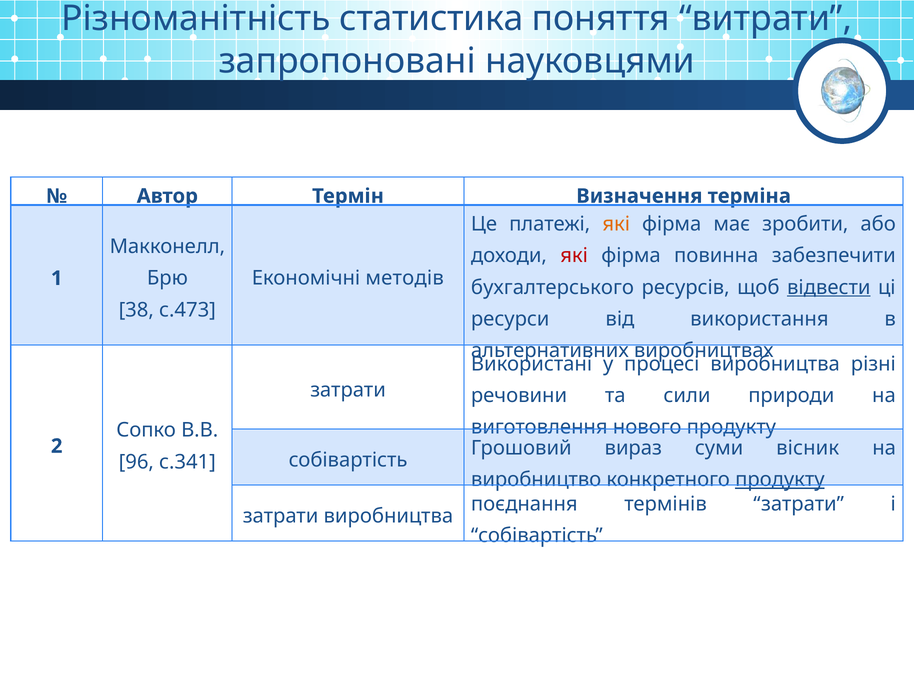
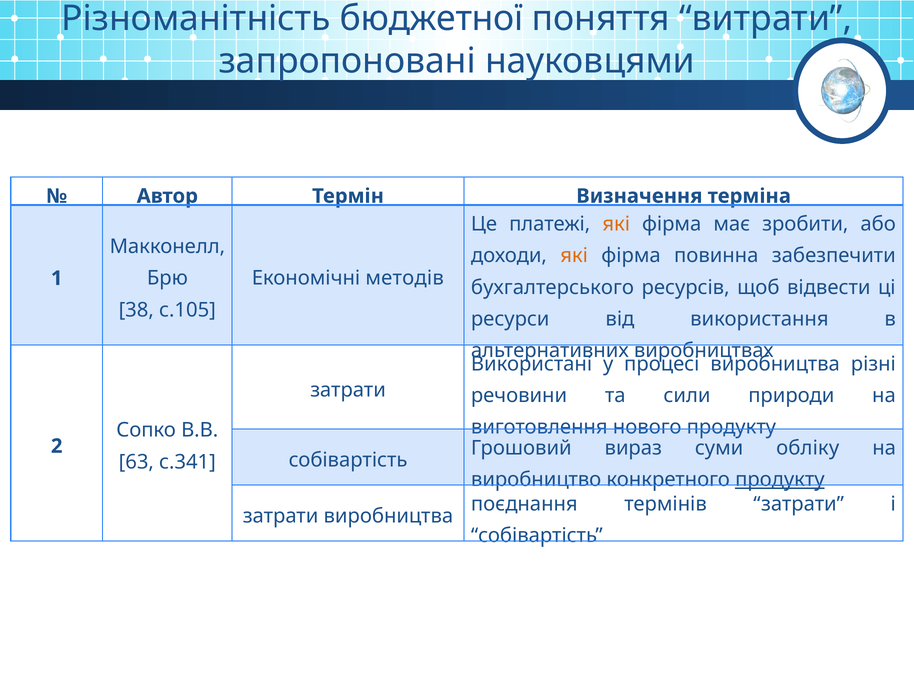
статистика: статистика -> бюджетної
які at (574, 256) colour: red -> orange
відвести underline: present -> none
с.473: с.473 -> с.105
вісник: вісник -> обліку
96: 96 -> 63
